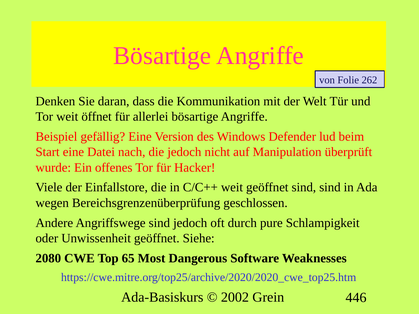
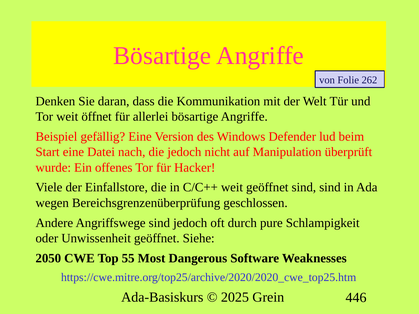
2080: 2080 -> 2050
65: 65 -> 55
2002: 2002 -> 2025
